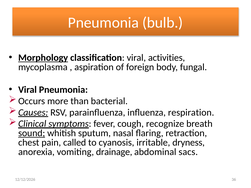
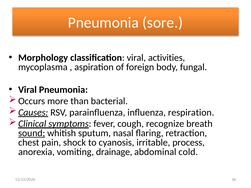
bulb: bulb -> sore
Morphology underline: present -> none
called: called -> shock
dryness: dryness -> process
sacs: sacs -> cold
